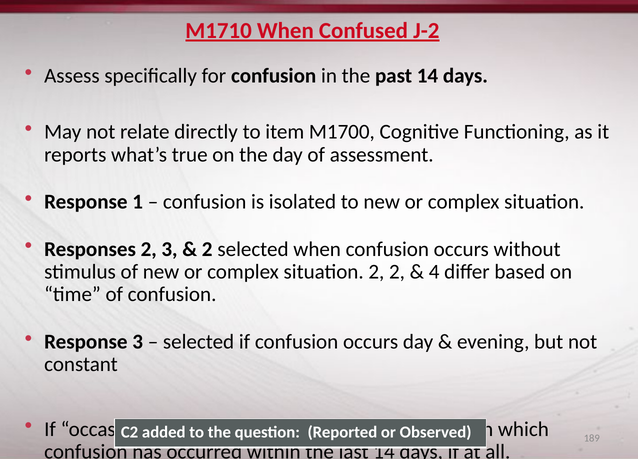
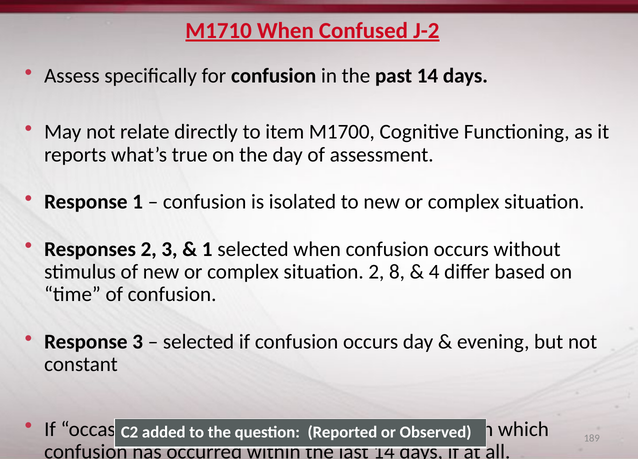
2 at (207, 249): 2 -> 1
2 2: 2 -> 8
